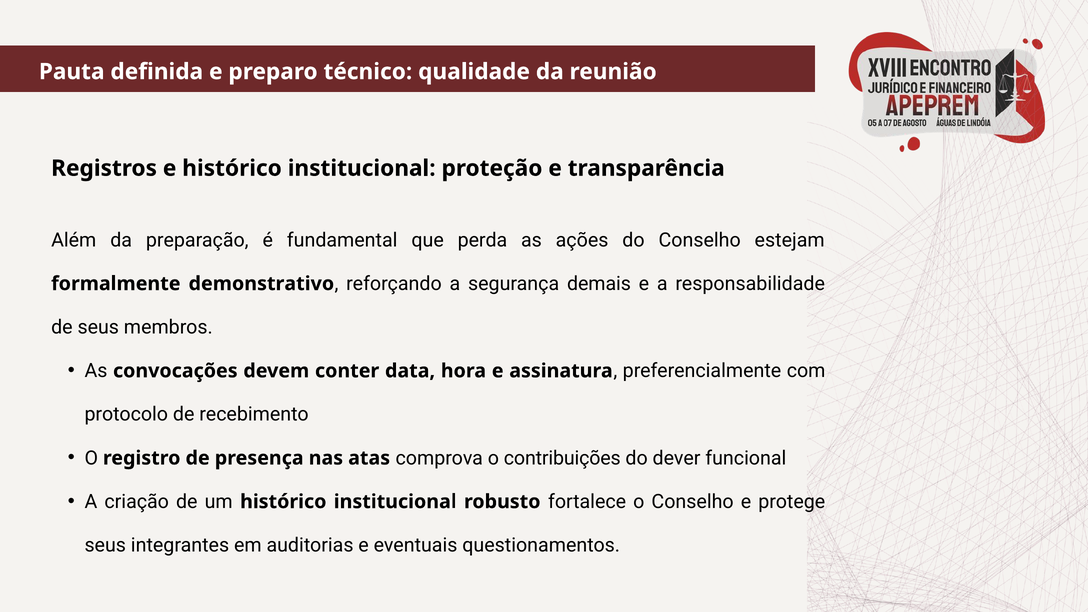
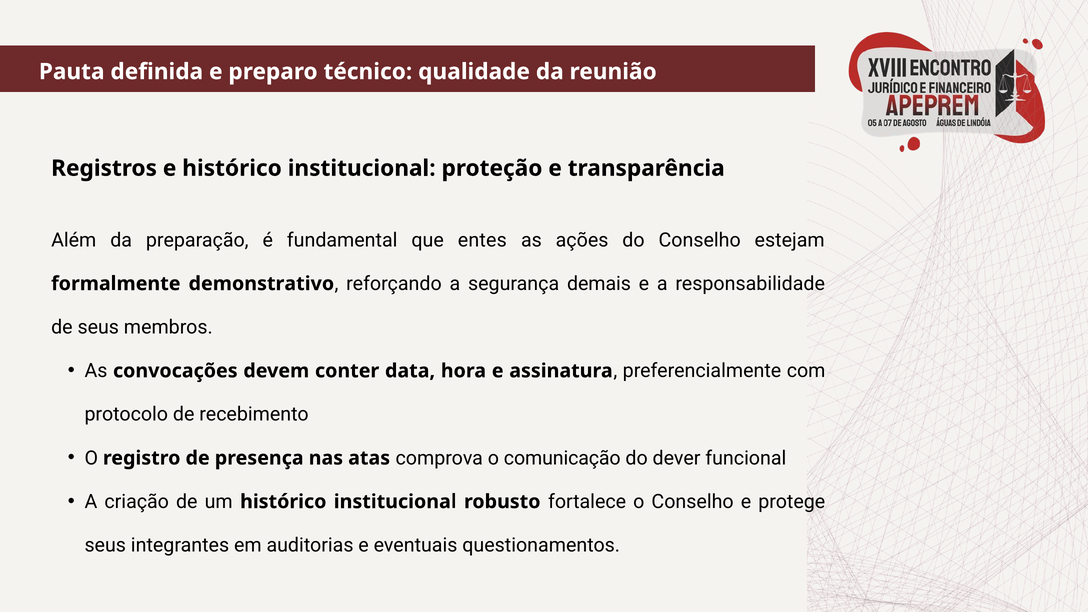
perda: perda -> entes
contribuições: contribuições -> comunicação
